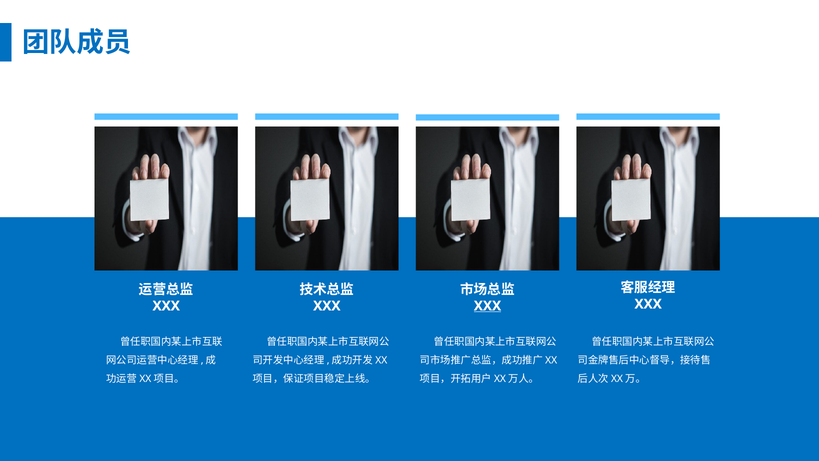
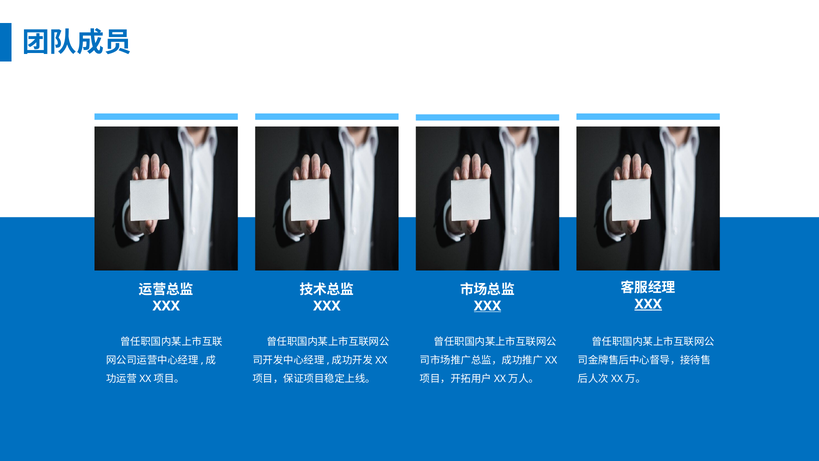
XXX at (648, 304) underline: none -> present
